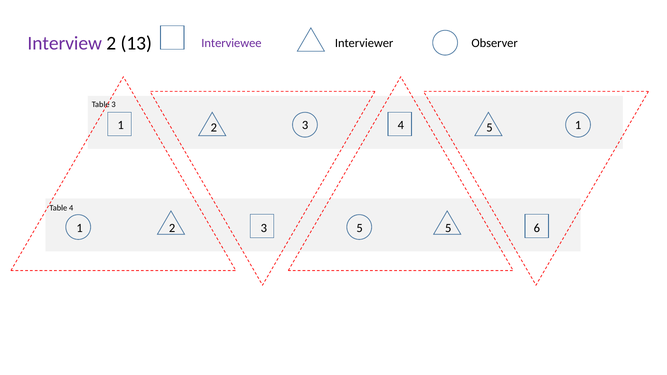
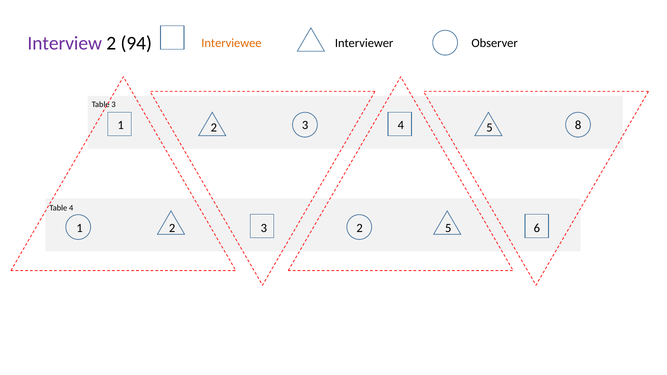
13: 13 -> 94
Interviewee colour: purple -> orange
5 1: 1 -> 8
3 5: 5 -> 2
